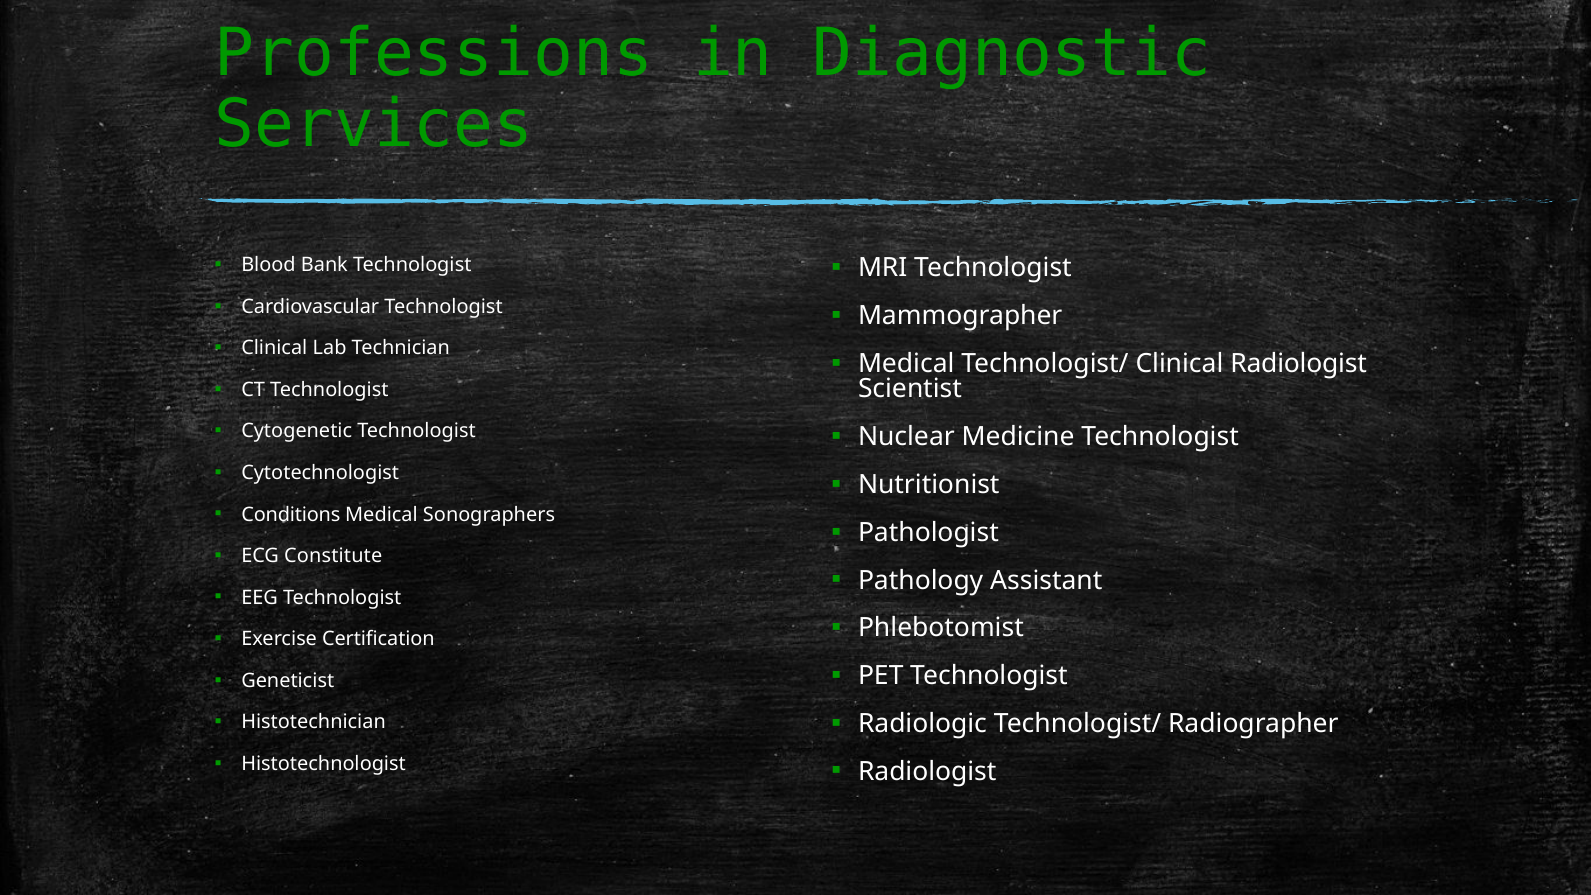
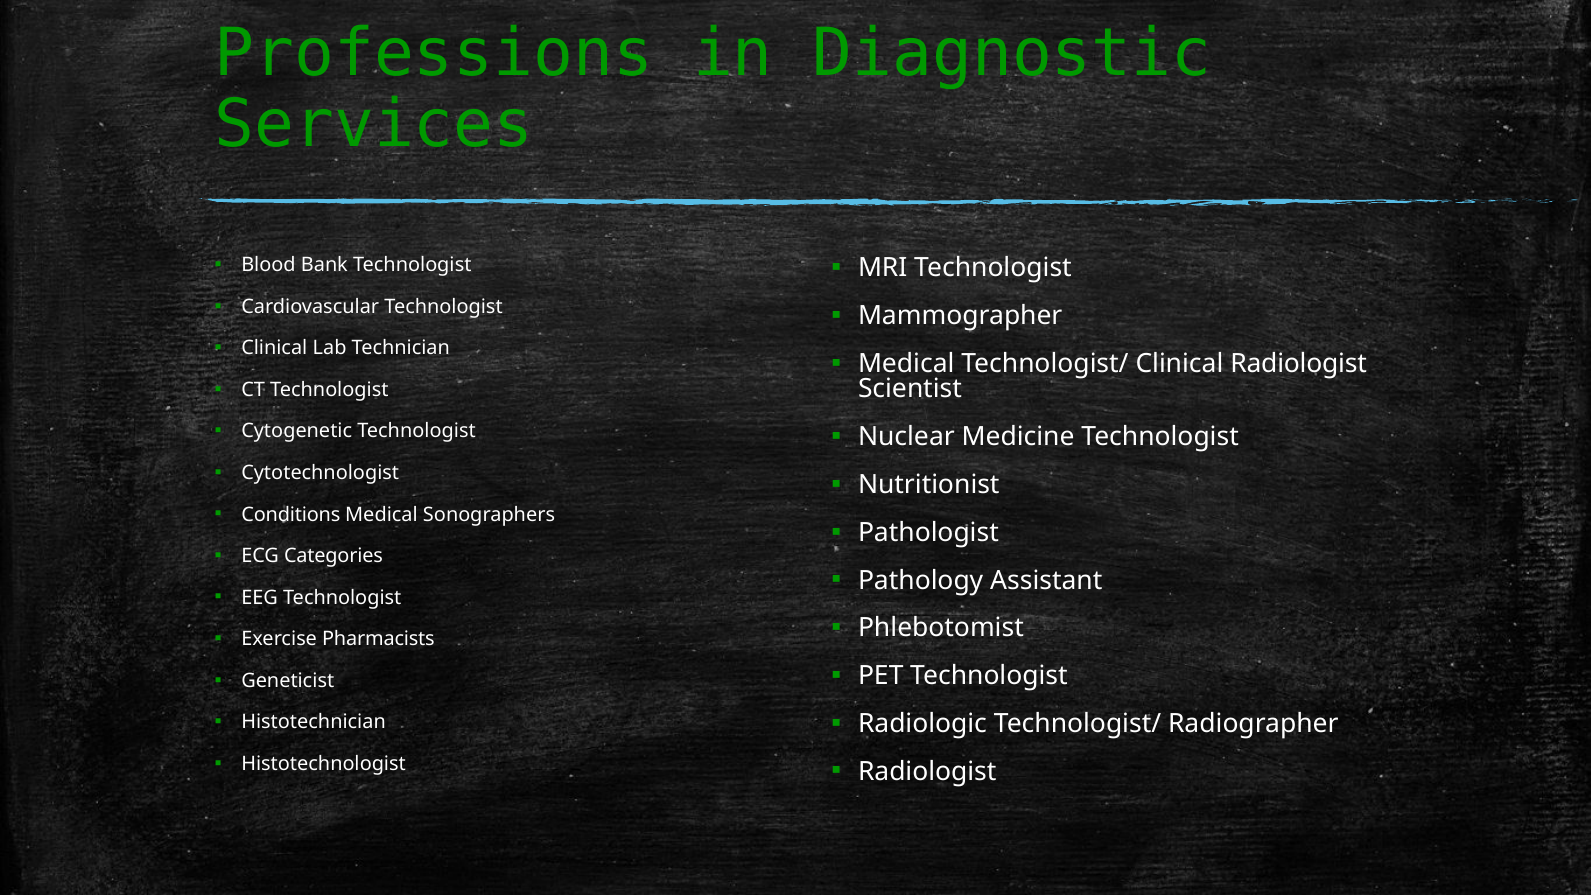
Constitute: Constitute -> Categories
Certification: Certification -> Pharmacists
